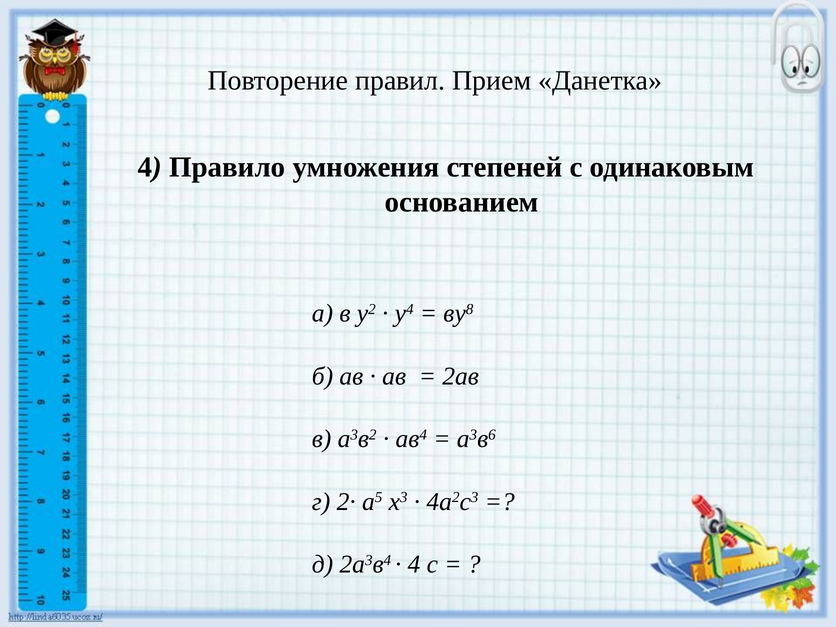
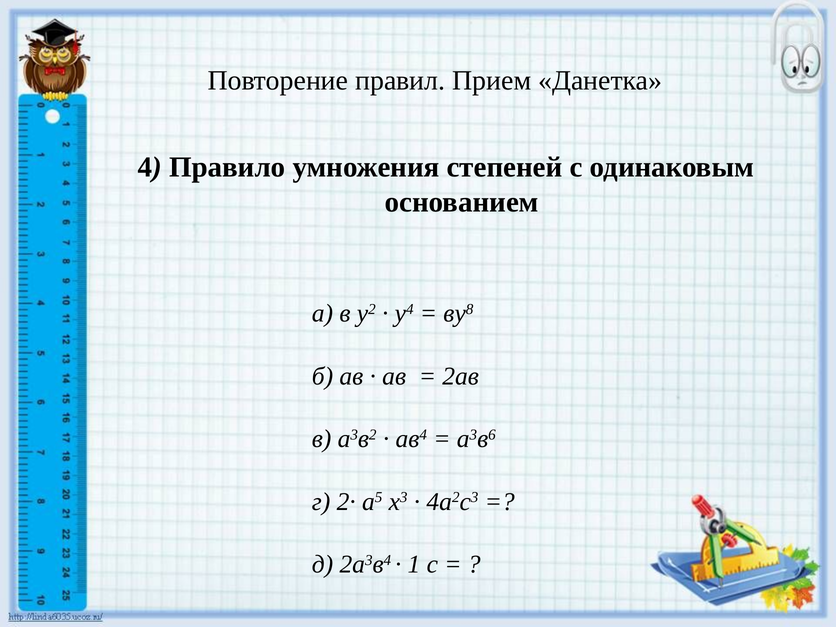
4 at (414, 564): 4 -> 1
